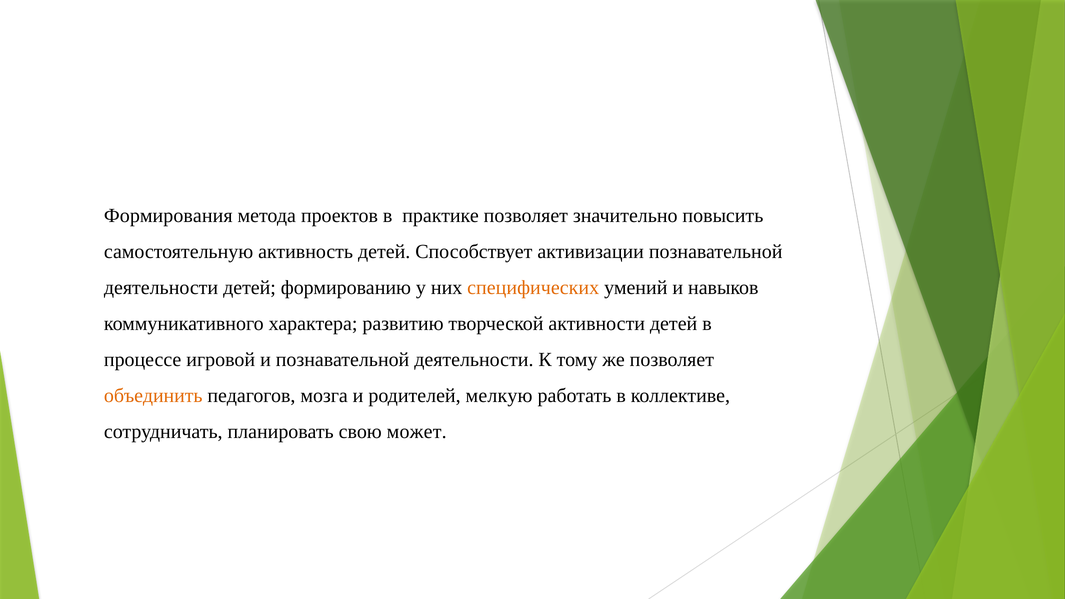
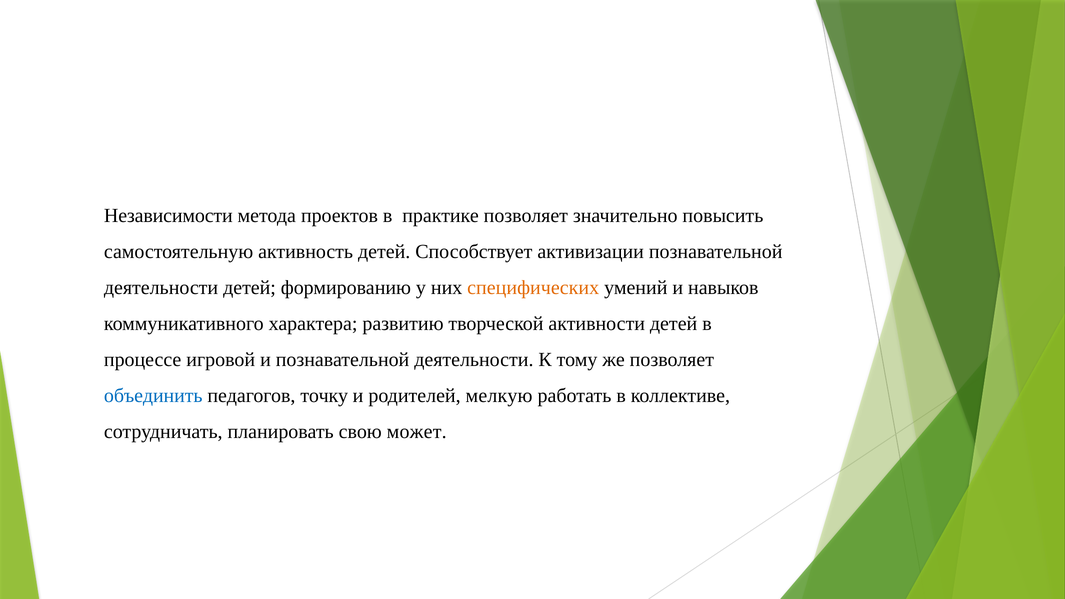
Формирования: Формирования -> Независимости
объединить colour: orange -> blue
мозга: мозга -> точку
